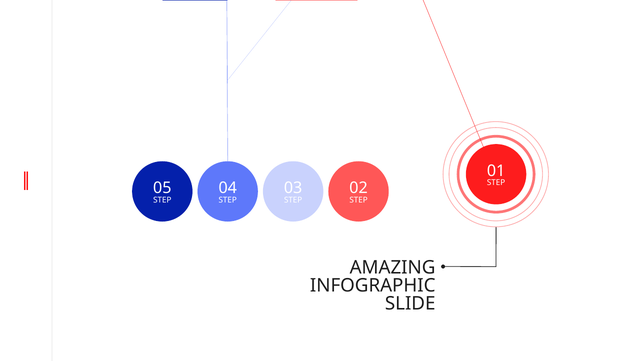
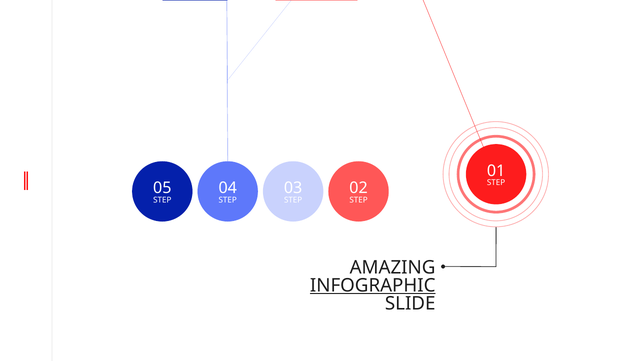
INFOGRAPHIC underline: none -> present
